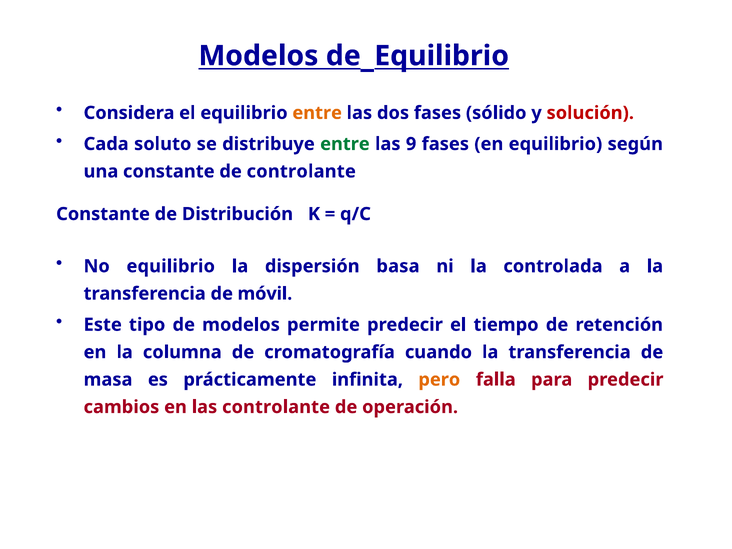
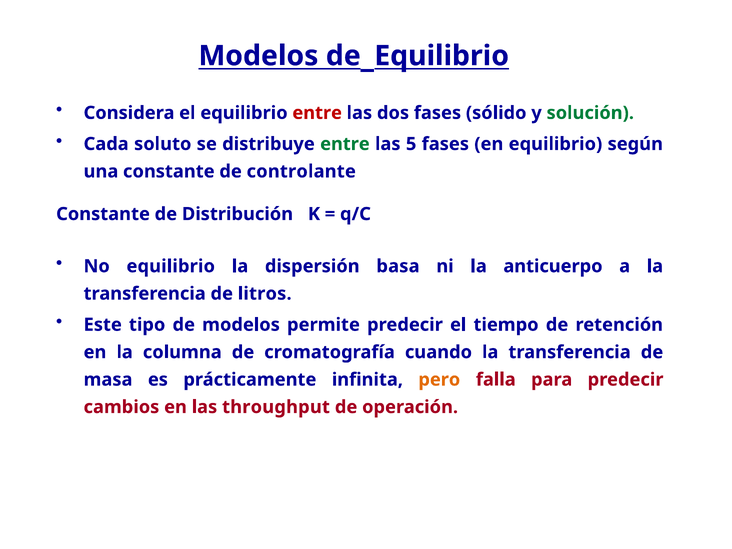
entre at (317, 113) colour: orange -> red
solución colour: red -> green
9: 9 -> 5
controlada: controlada -> anticuerpo
móvil: móvil -> litros
las controlante: controlante -> throughput
